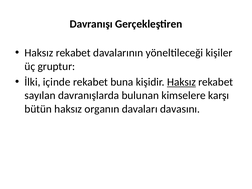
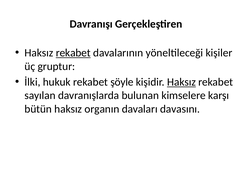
rekabet at (73, 53) underline: none -> present
içinde: içinde -> hukuk
buna: buna -> şöyle
